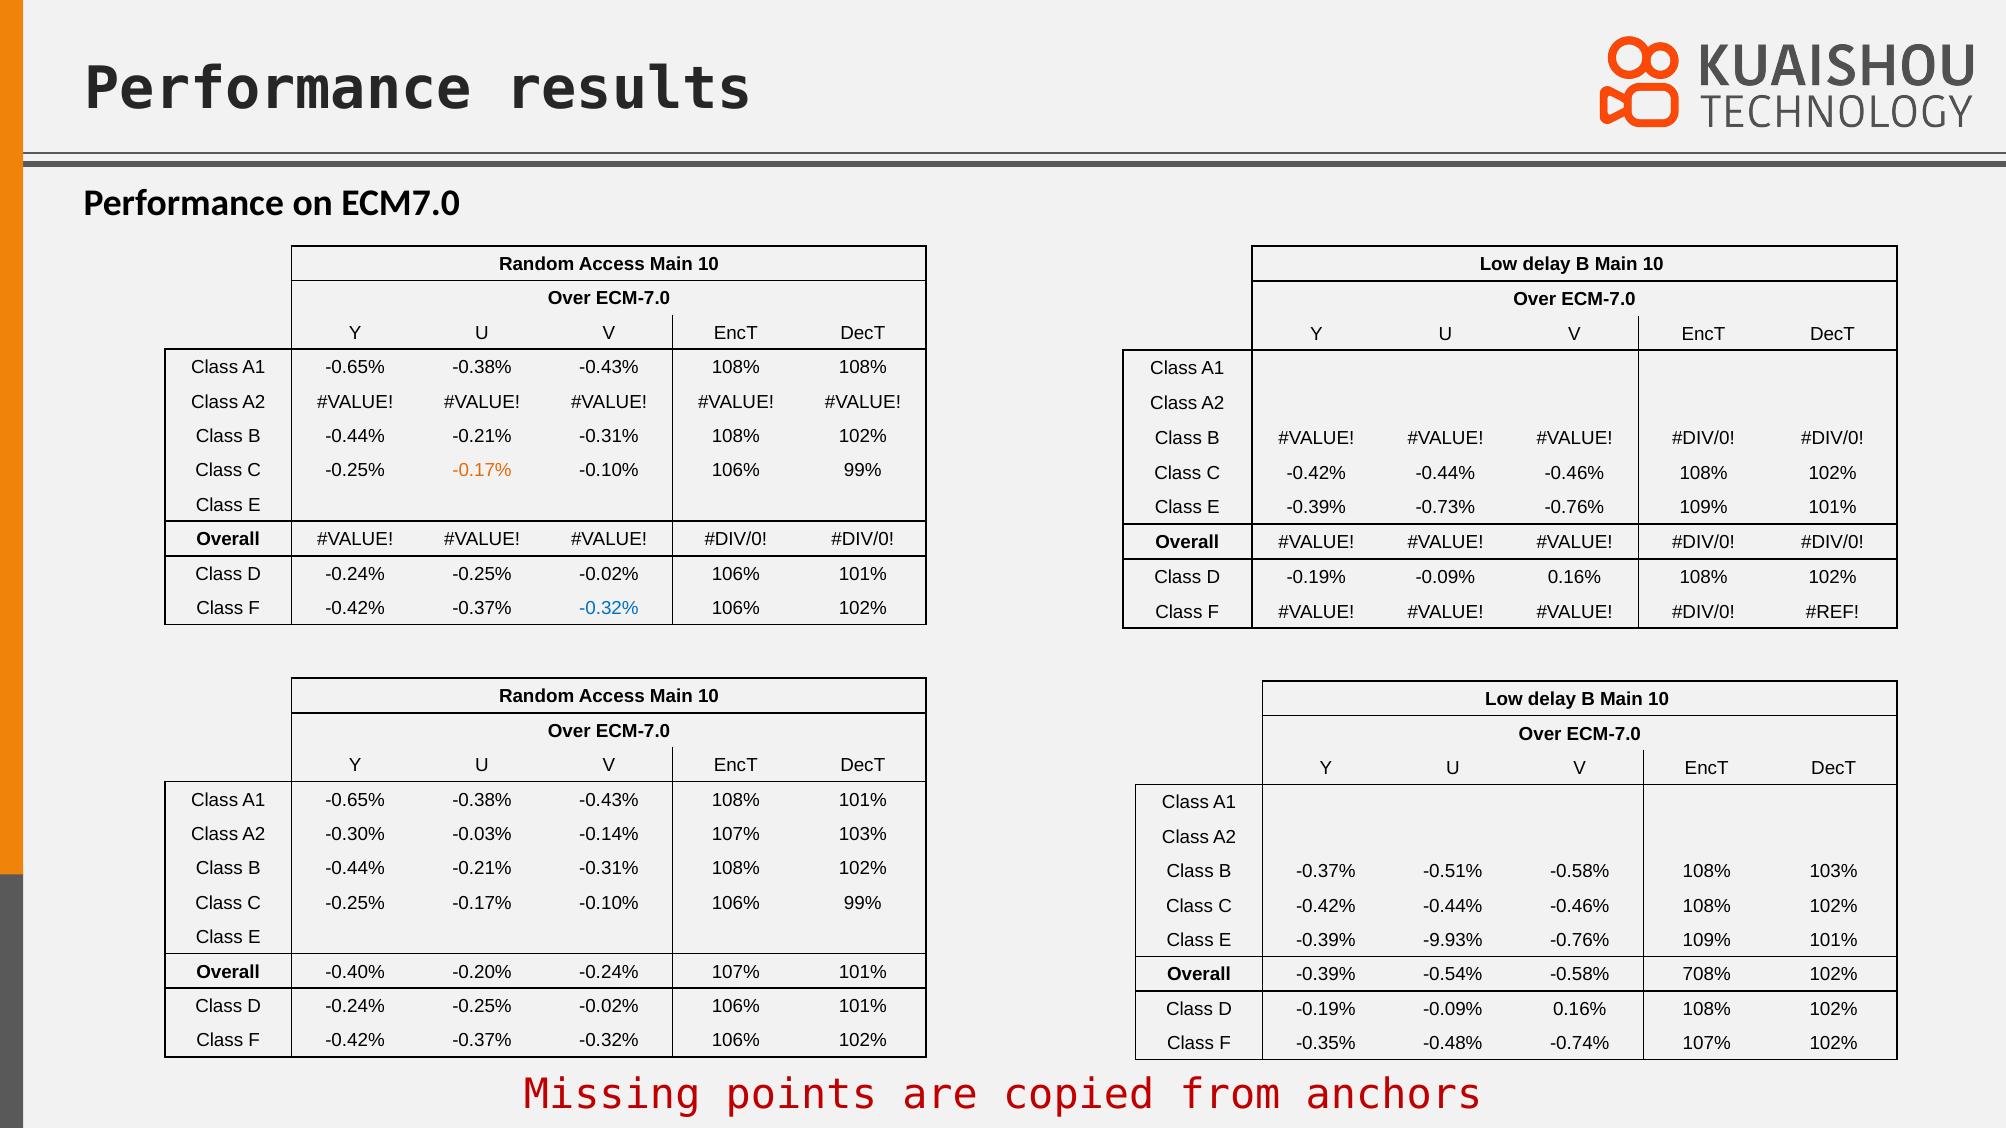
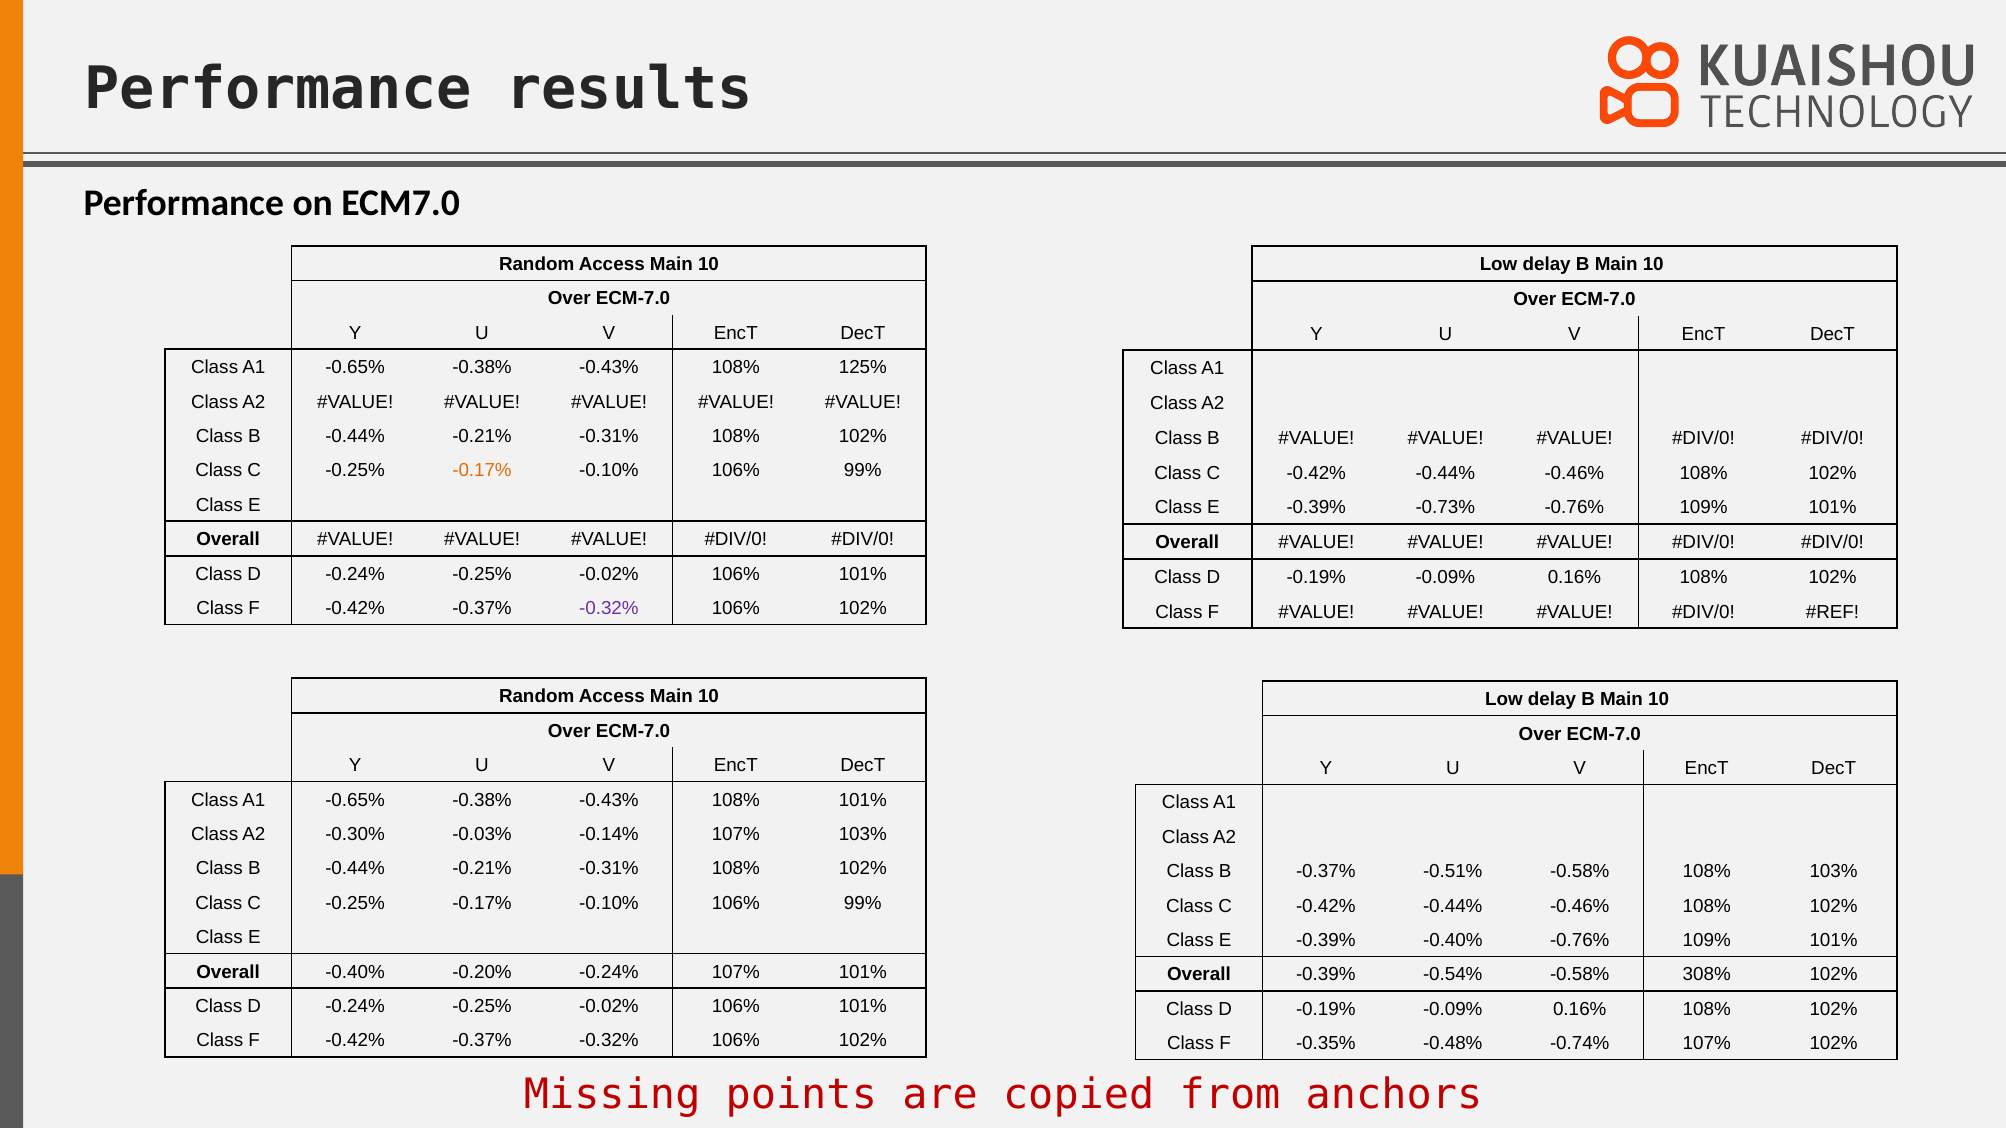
108% 108%: 108% -> 125%
-0.32% at (609, 608) colour: blue -> purple
-0.39% -9.93%: -9.93% -> -0.40%
708%: 708% -> 308%
